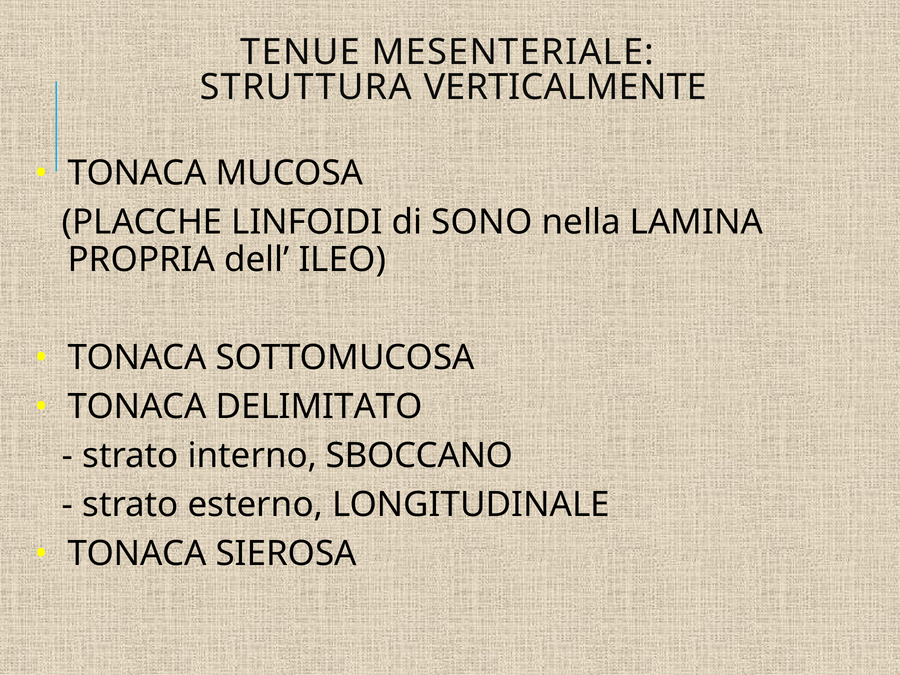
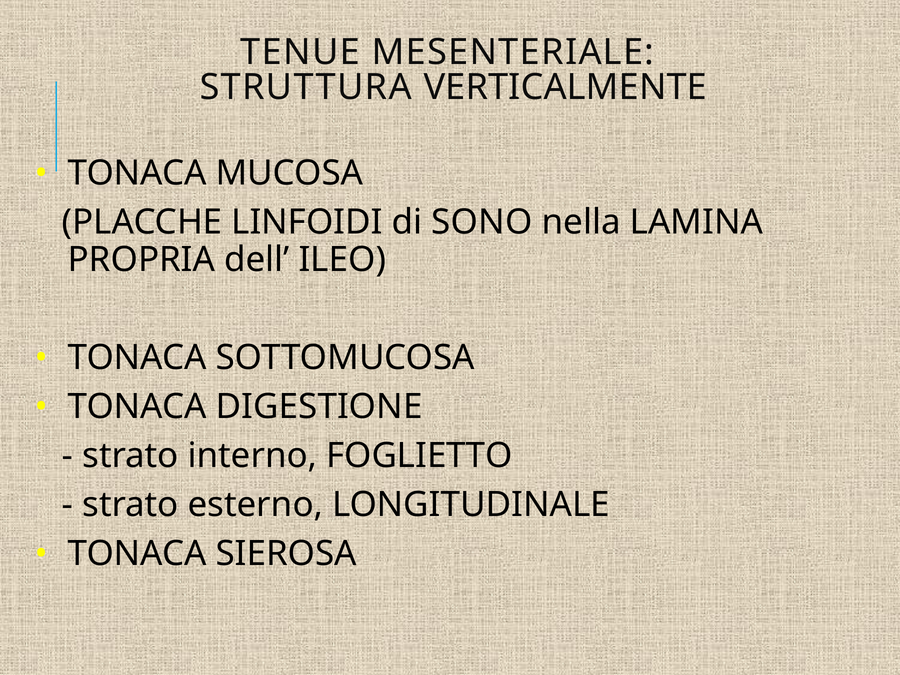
DELIMITATO: DELIMITATO -> DIGESTIONE
SBOCCANO: SBOCCANO -> FOGLIETTO
